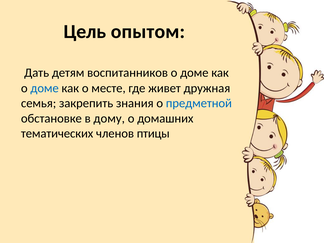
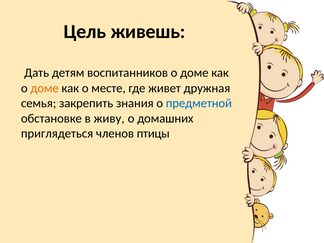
опытом: опытом -> живешь
доме at (45, 88) colour: blue -> orange
дому: дому -> живу
тематических: тематических -> приглядеться
